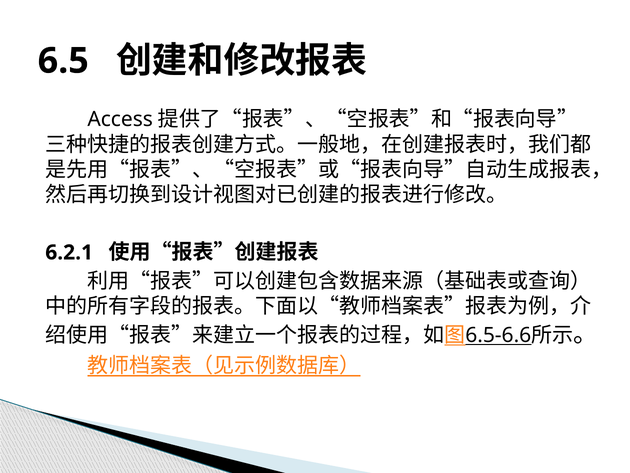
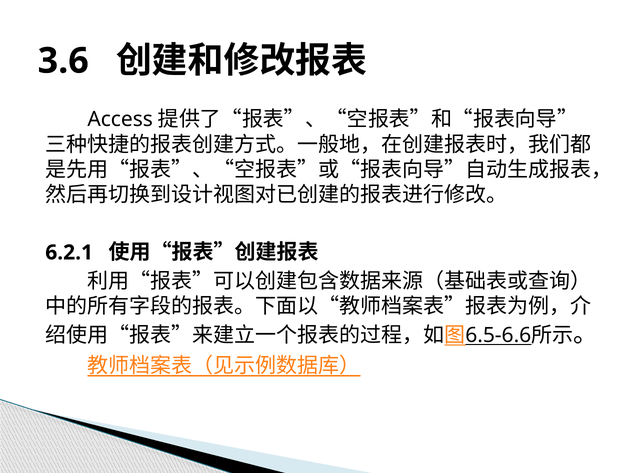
6.5: 6.5 -> 3.6
